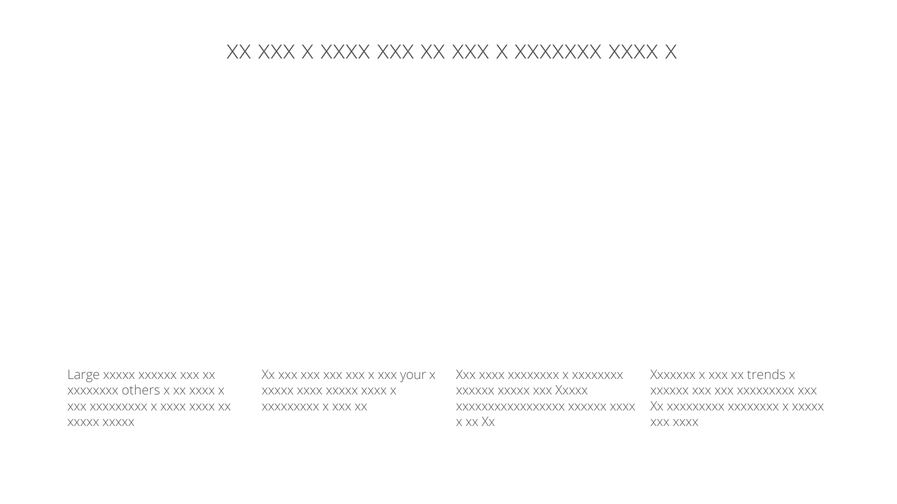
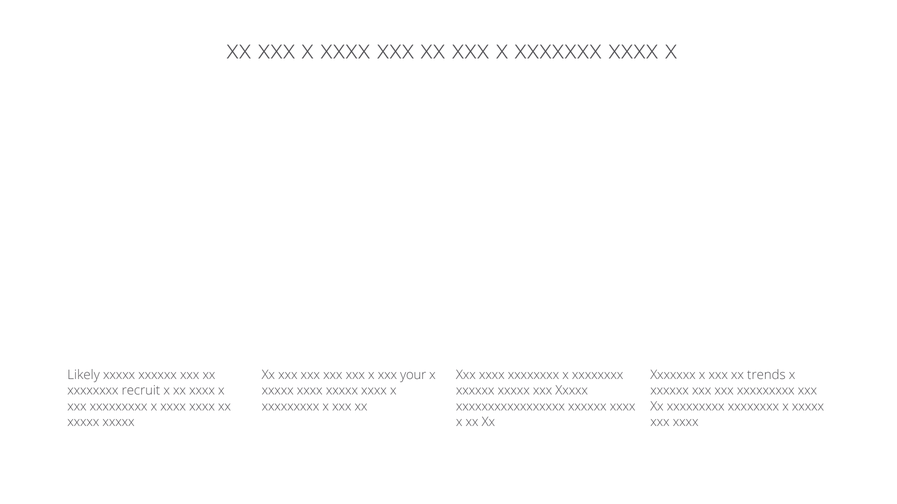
Large: Large -> Likely
others: others -> recruit
